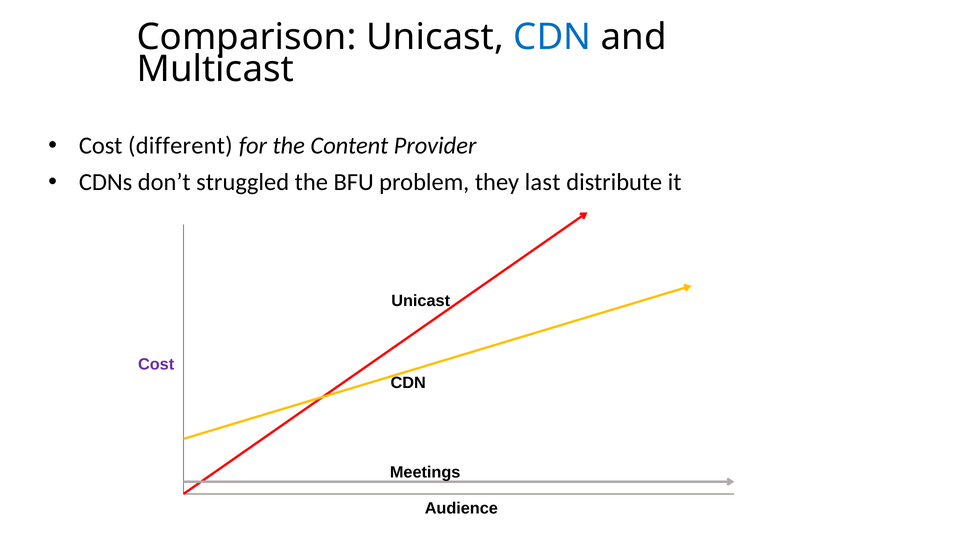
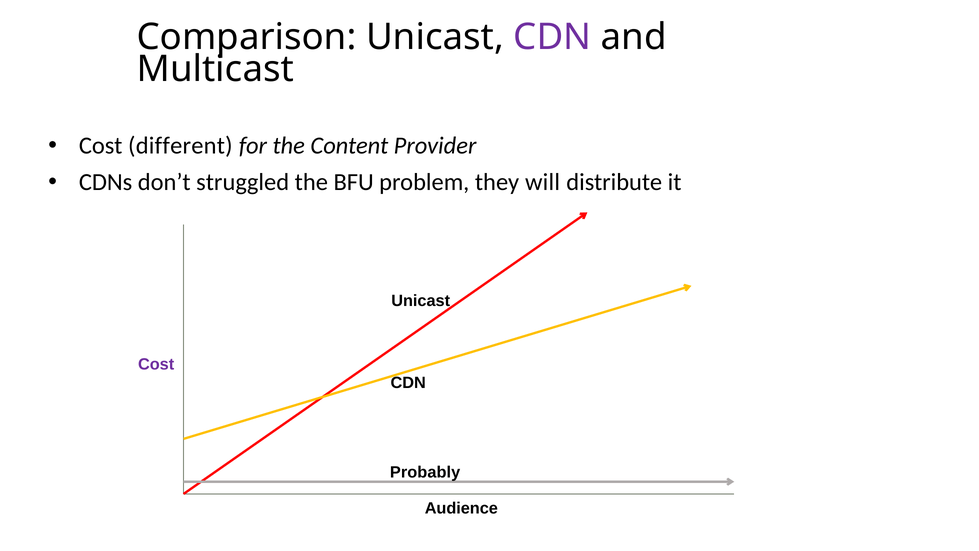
CDN at (552, 37) colour: blue -> purple
last: last -> will
Meetings: Meetings -> Probably
